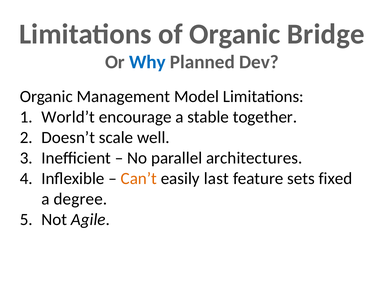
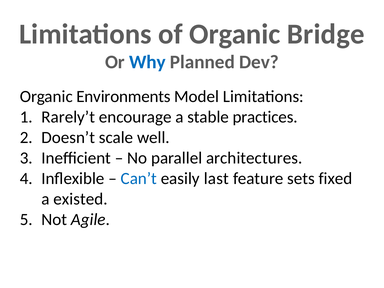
Management: Management -> Environments
World’t: World’t -> Rarely’t
together: together -> practices
Can’t colour: orange -> blue
degree: degree -> existed
